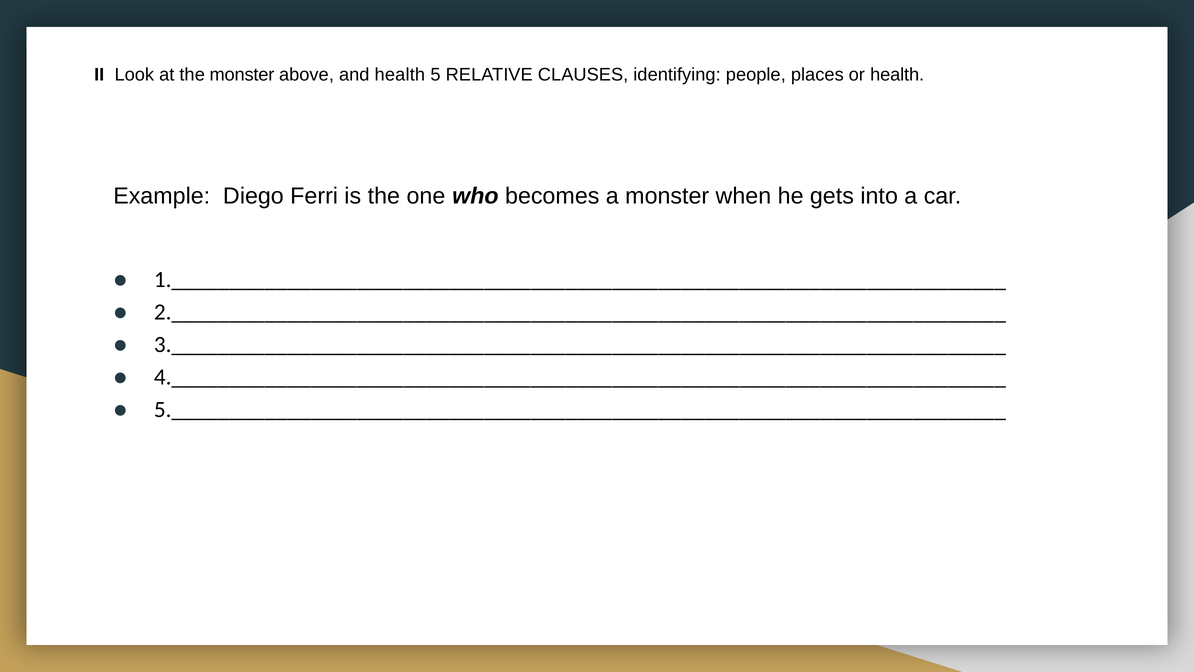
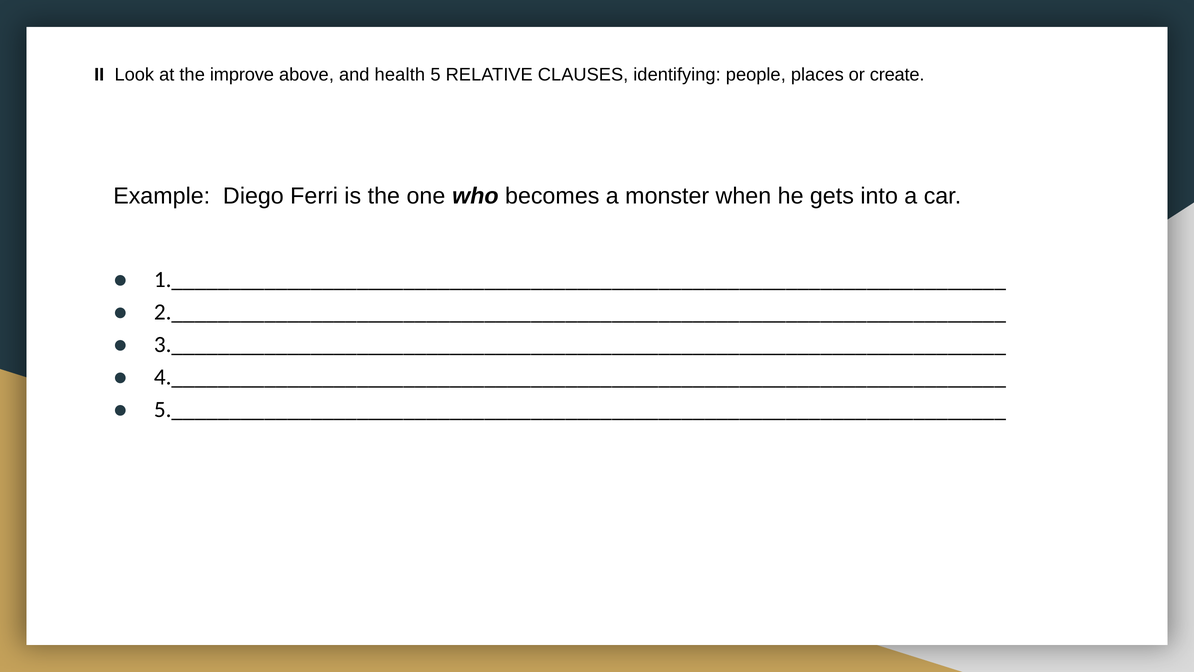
the monster: monster -> improve
or health: health -> create
